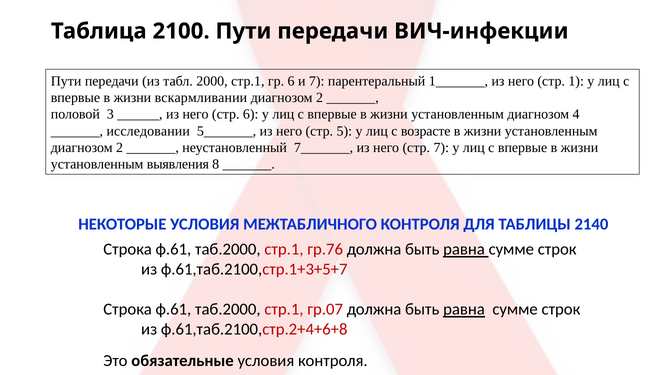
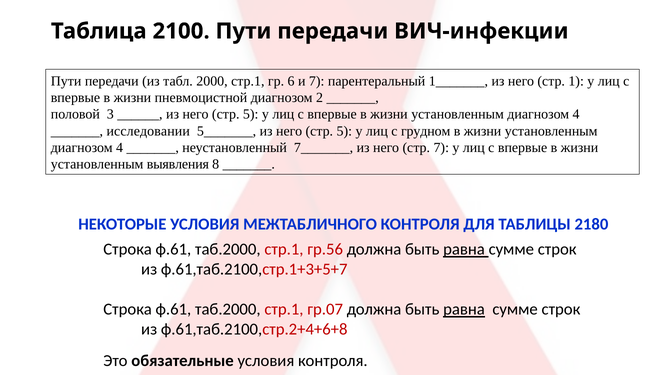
вскармливании: вскармливании -> пневмоцистной
6 at (251, 115): 6 -> 5
возрасте: возрасте -> грудном
2 at (120, 148): 2 -> 4
2140: 2140 -> 2180
гр.76: гр.76 -> гр.56
